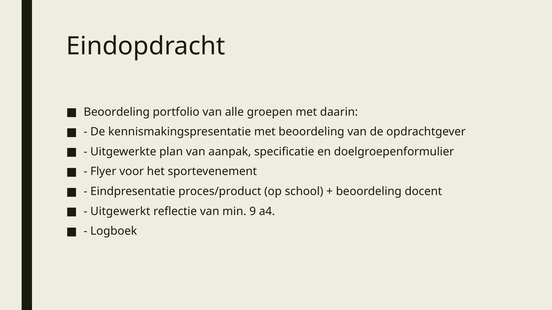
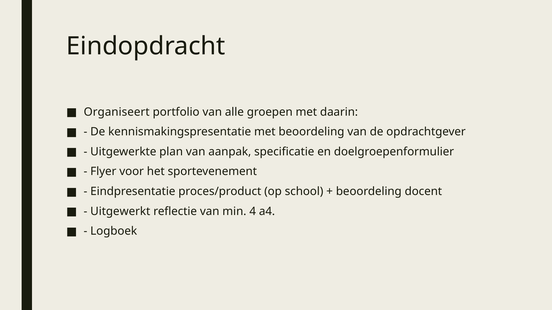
Beoordeling at (117, 112): Beoordeling -> Organiseert
9: 9 -> 4
